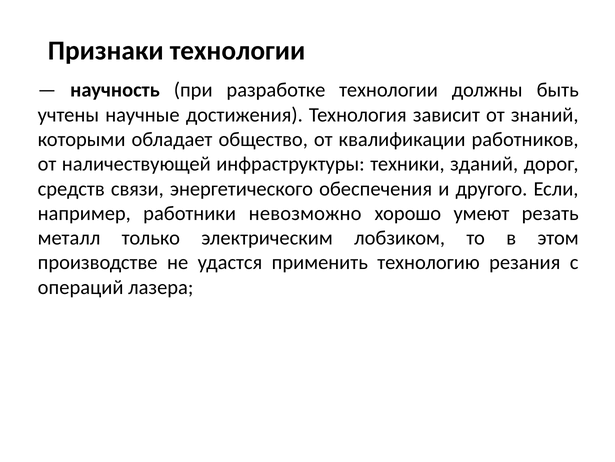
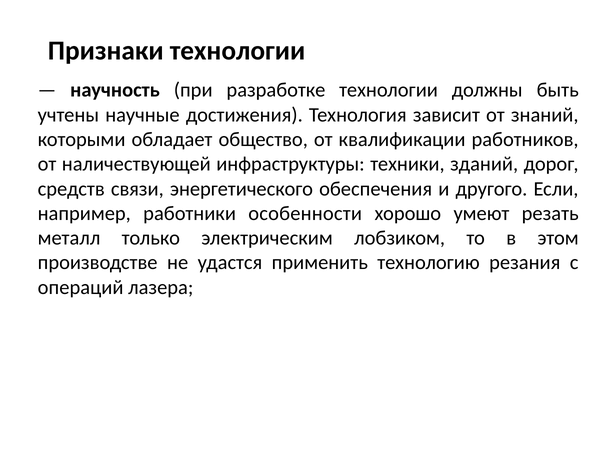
невозможно: невозможно -> особенности
